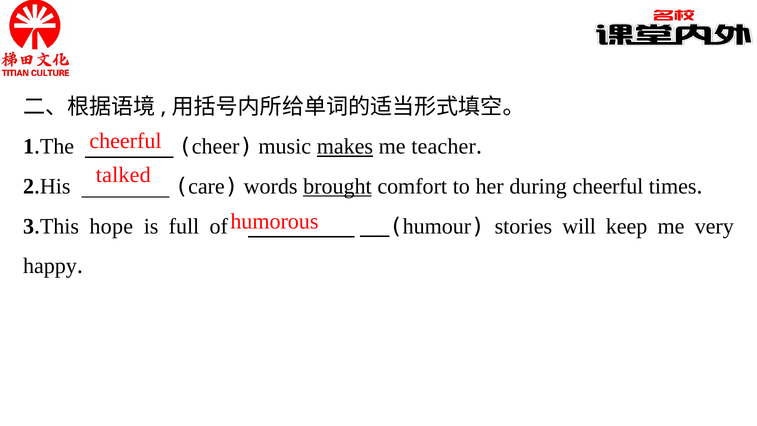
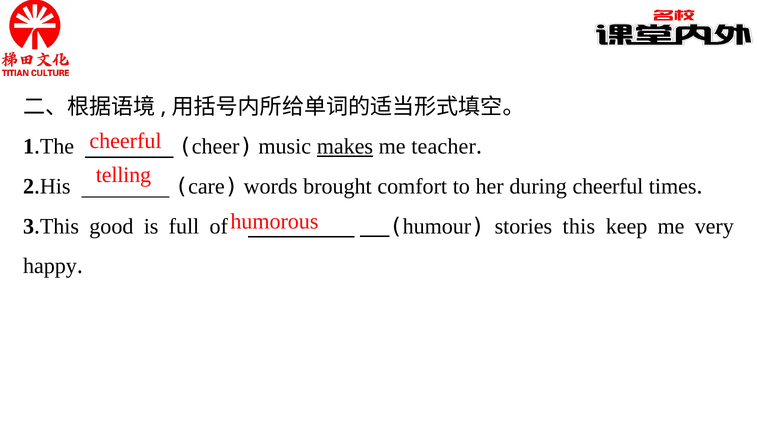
talked: talked -> telling
brought underline: present -> none
hope: hope -> good
stories will: will -> this
